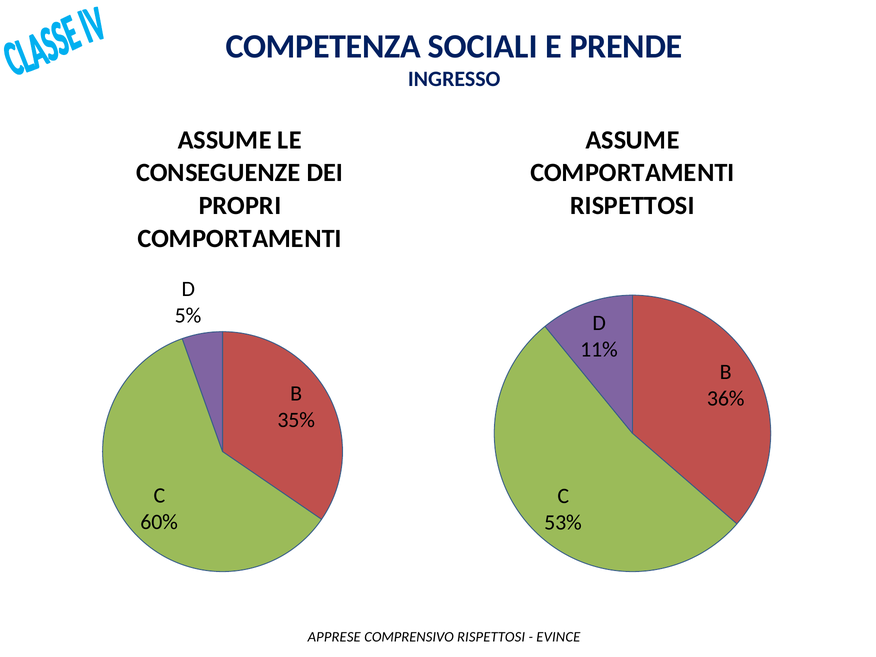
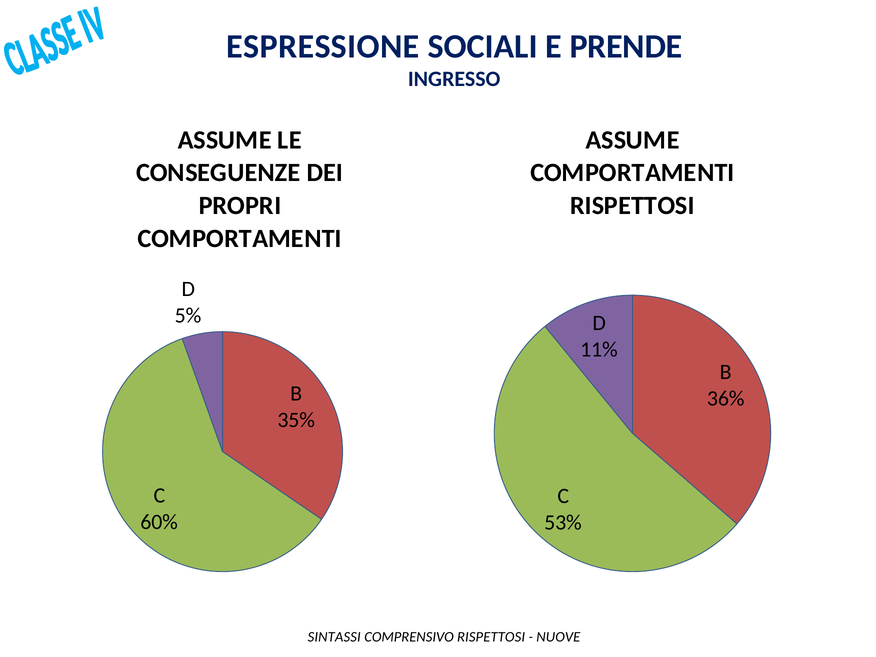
COMPETENZA: COMPETENZA -> ESPRESSIONE
APPRESE: APPRESE -> SINTASSI
EVINCE: EVINCE -> NUOVE
